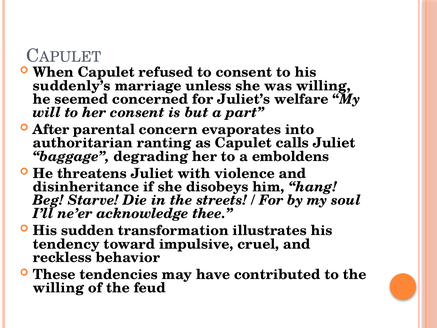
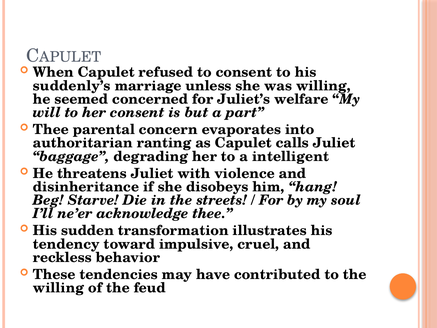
After at (51, 130): After -> Thee
emboldens: emboldens -> intelligent
